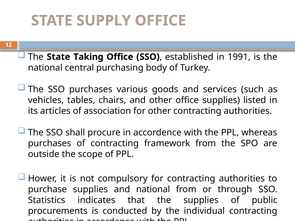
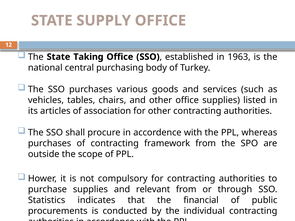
1991: 1991 -> 1963
and national: national -> relevant
the supplies: supplies -> financial
